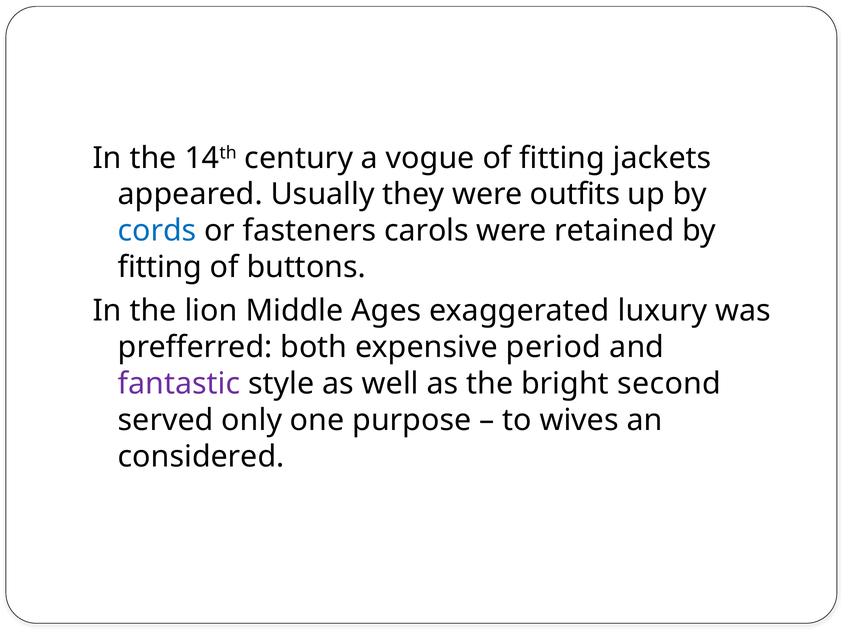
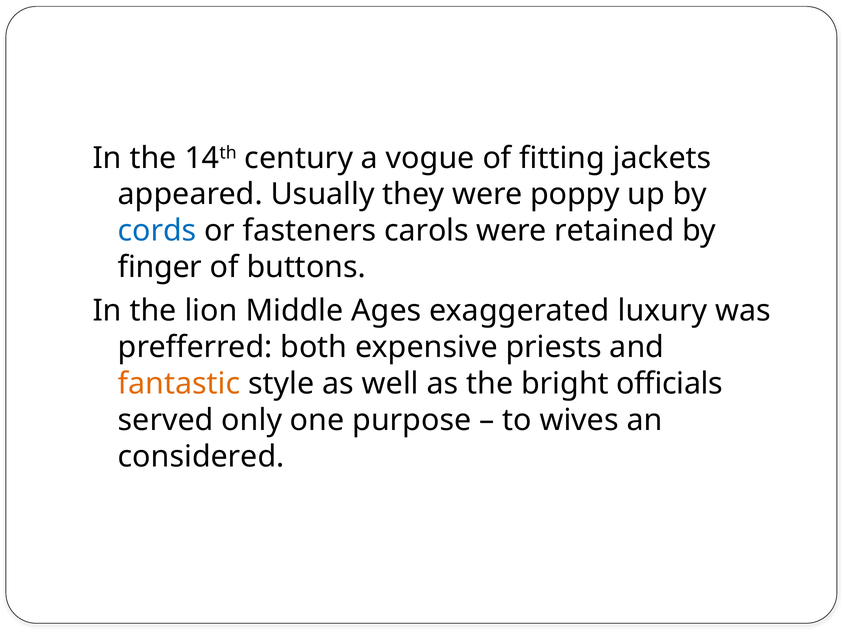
outfits: outfits -> poppy
fitting at (160, 268): fitting -> finger
period: period -> priests
fantastic colour: purple -> orange
second: second -> officials
